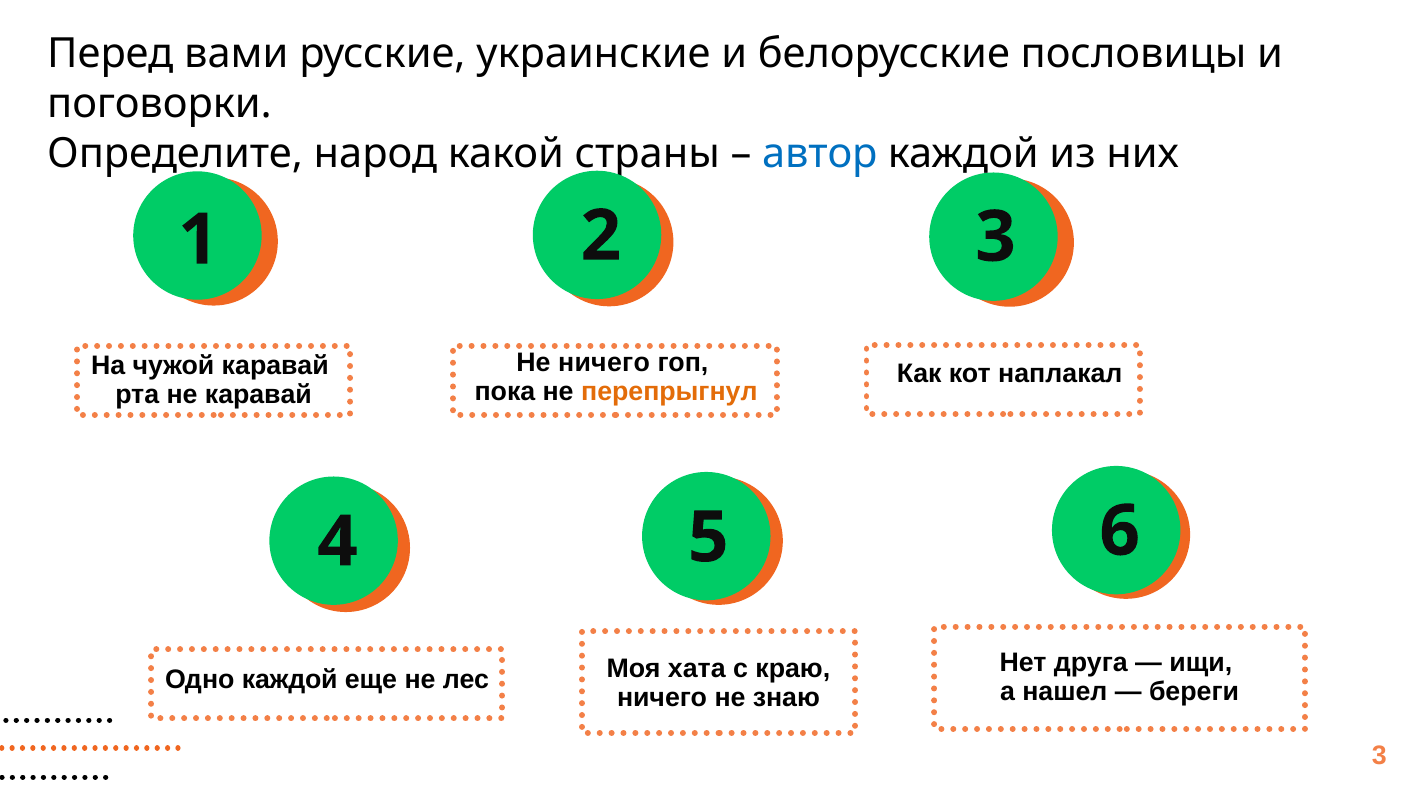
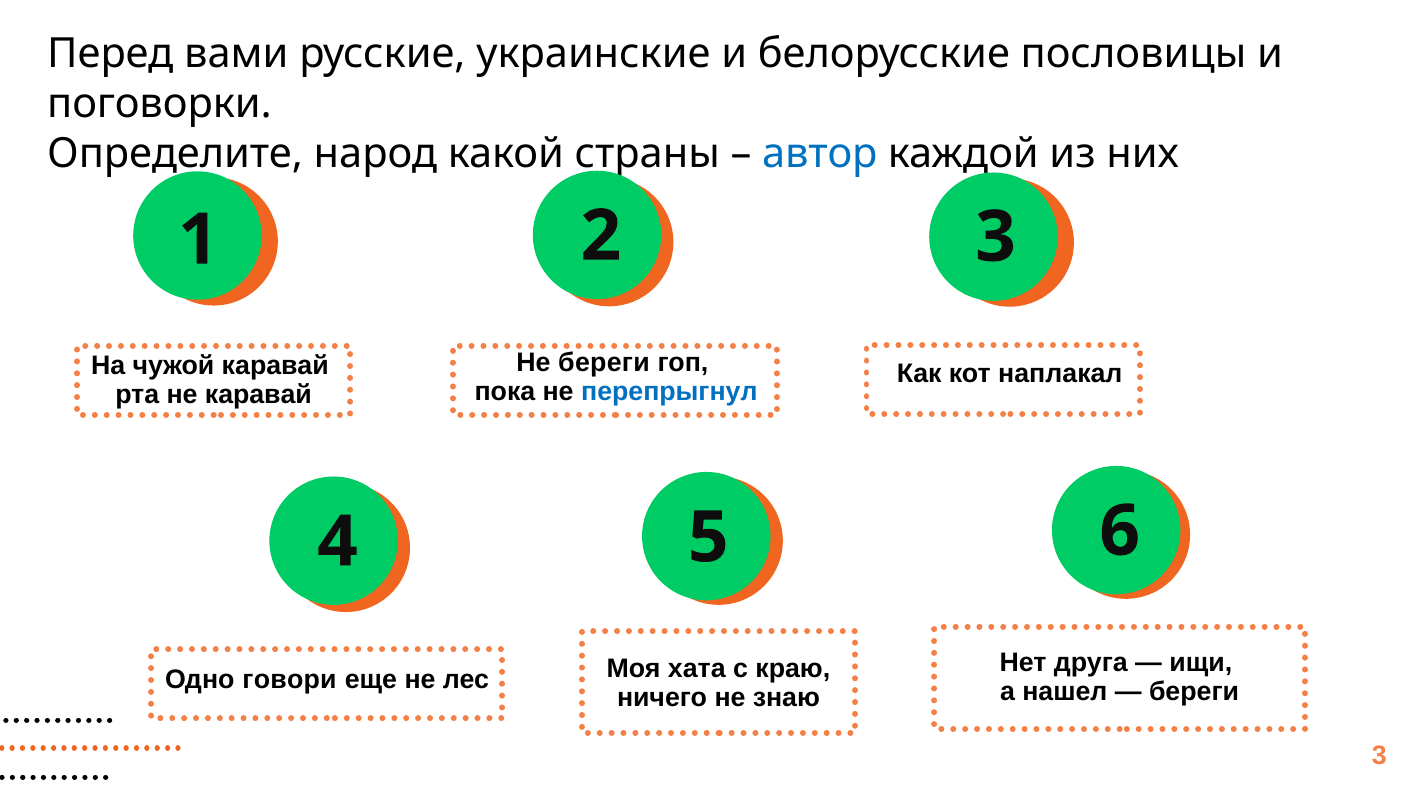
Не ничего: ничего -> береги
перепрыгнул colour: orange -> blue
Одно каждой: каждой -> говори
